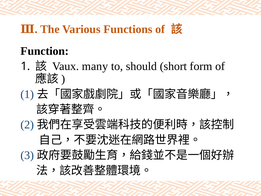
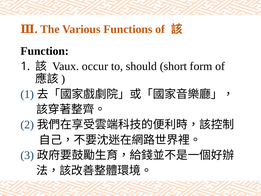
many: many -> occur
